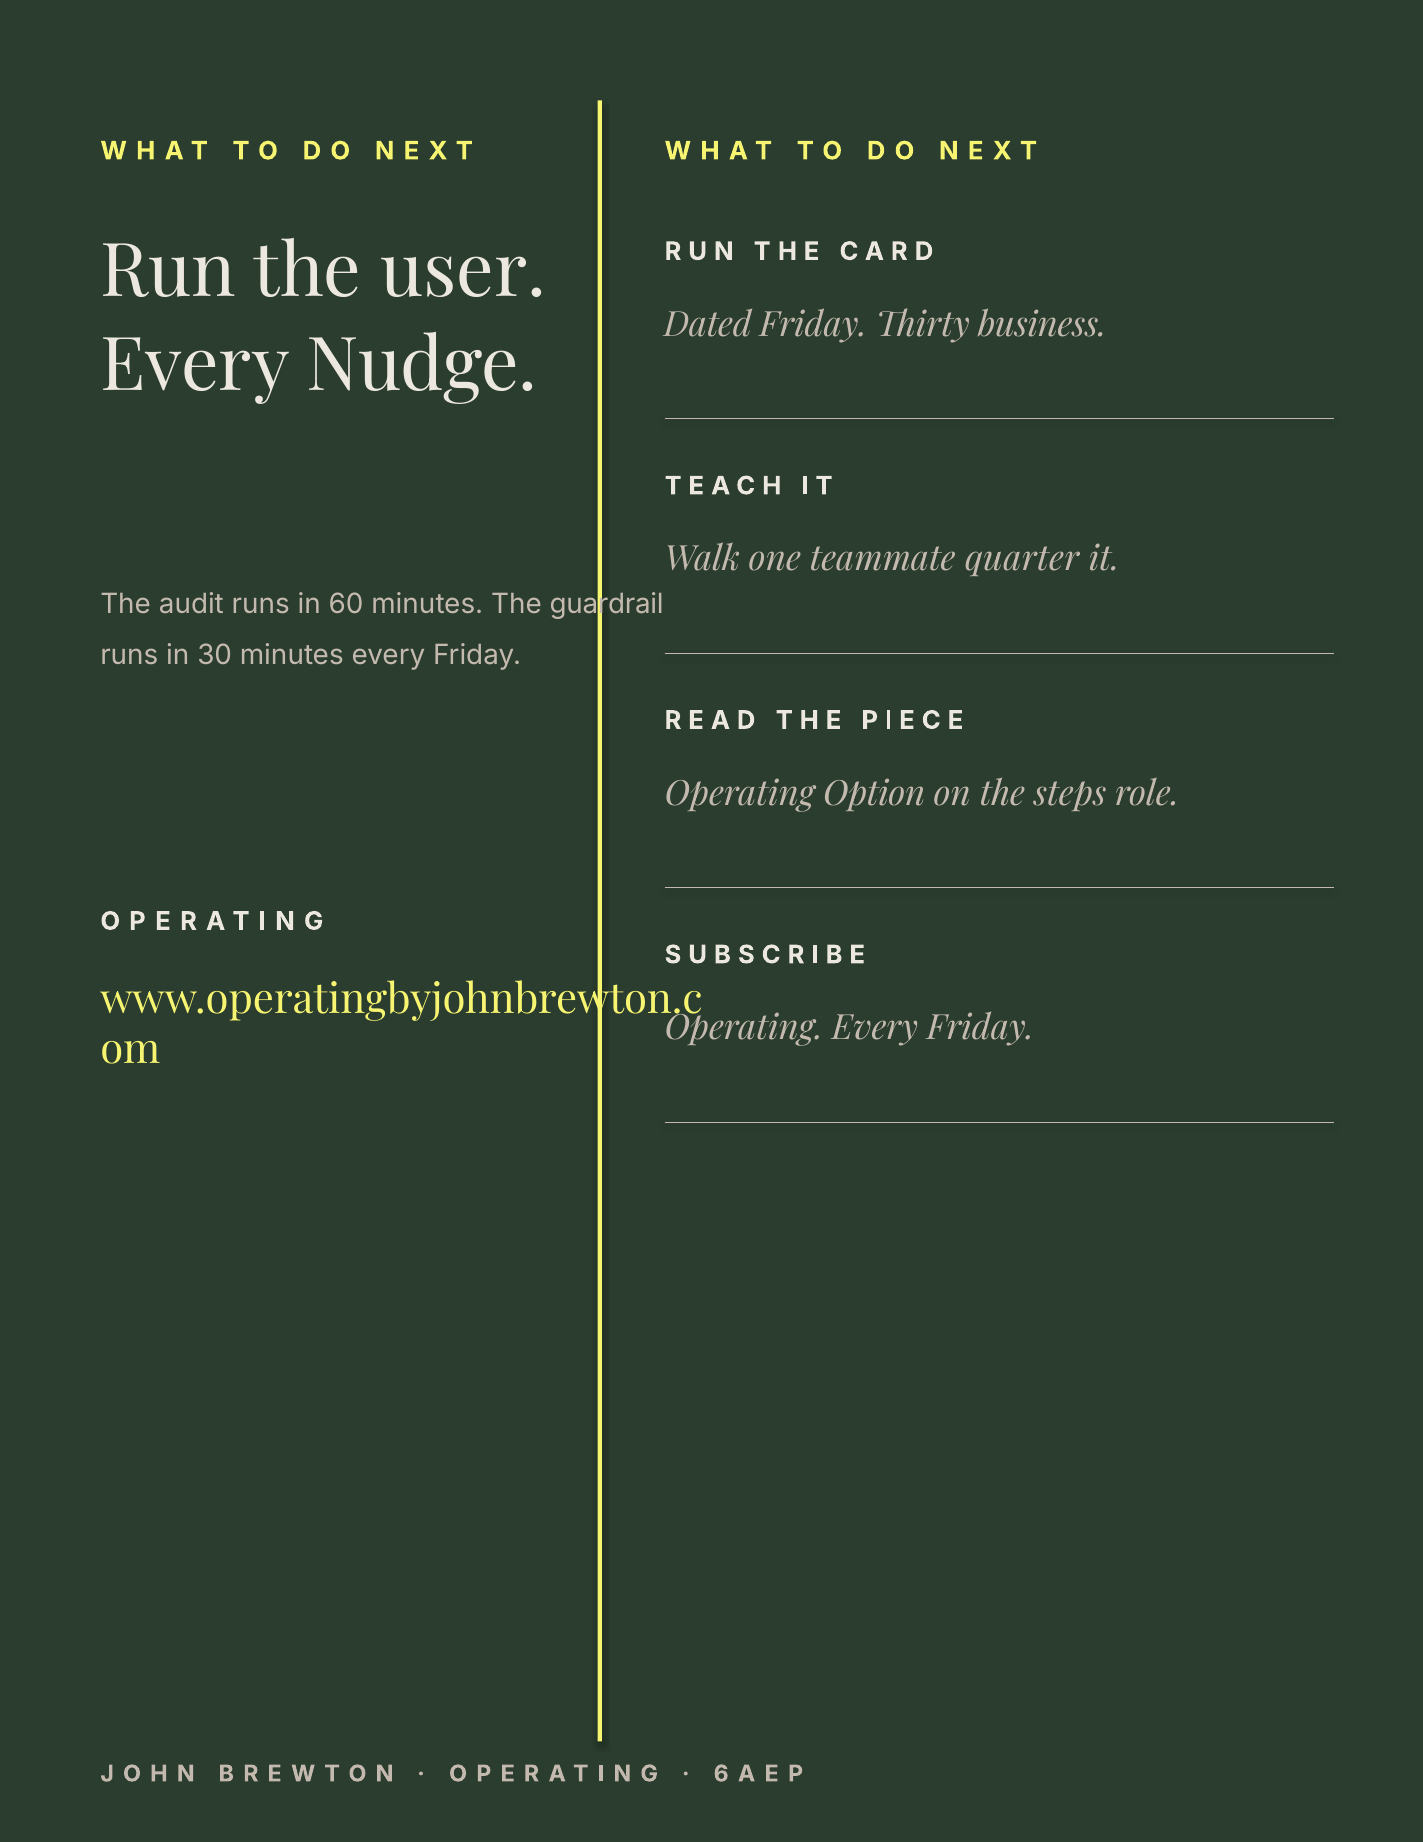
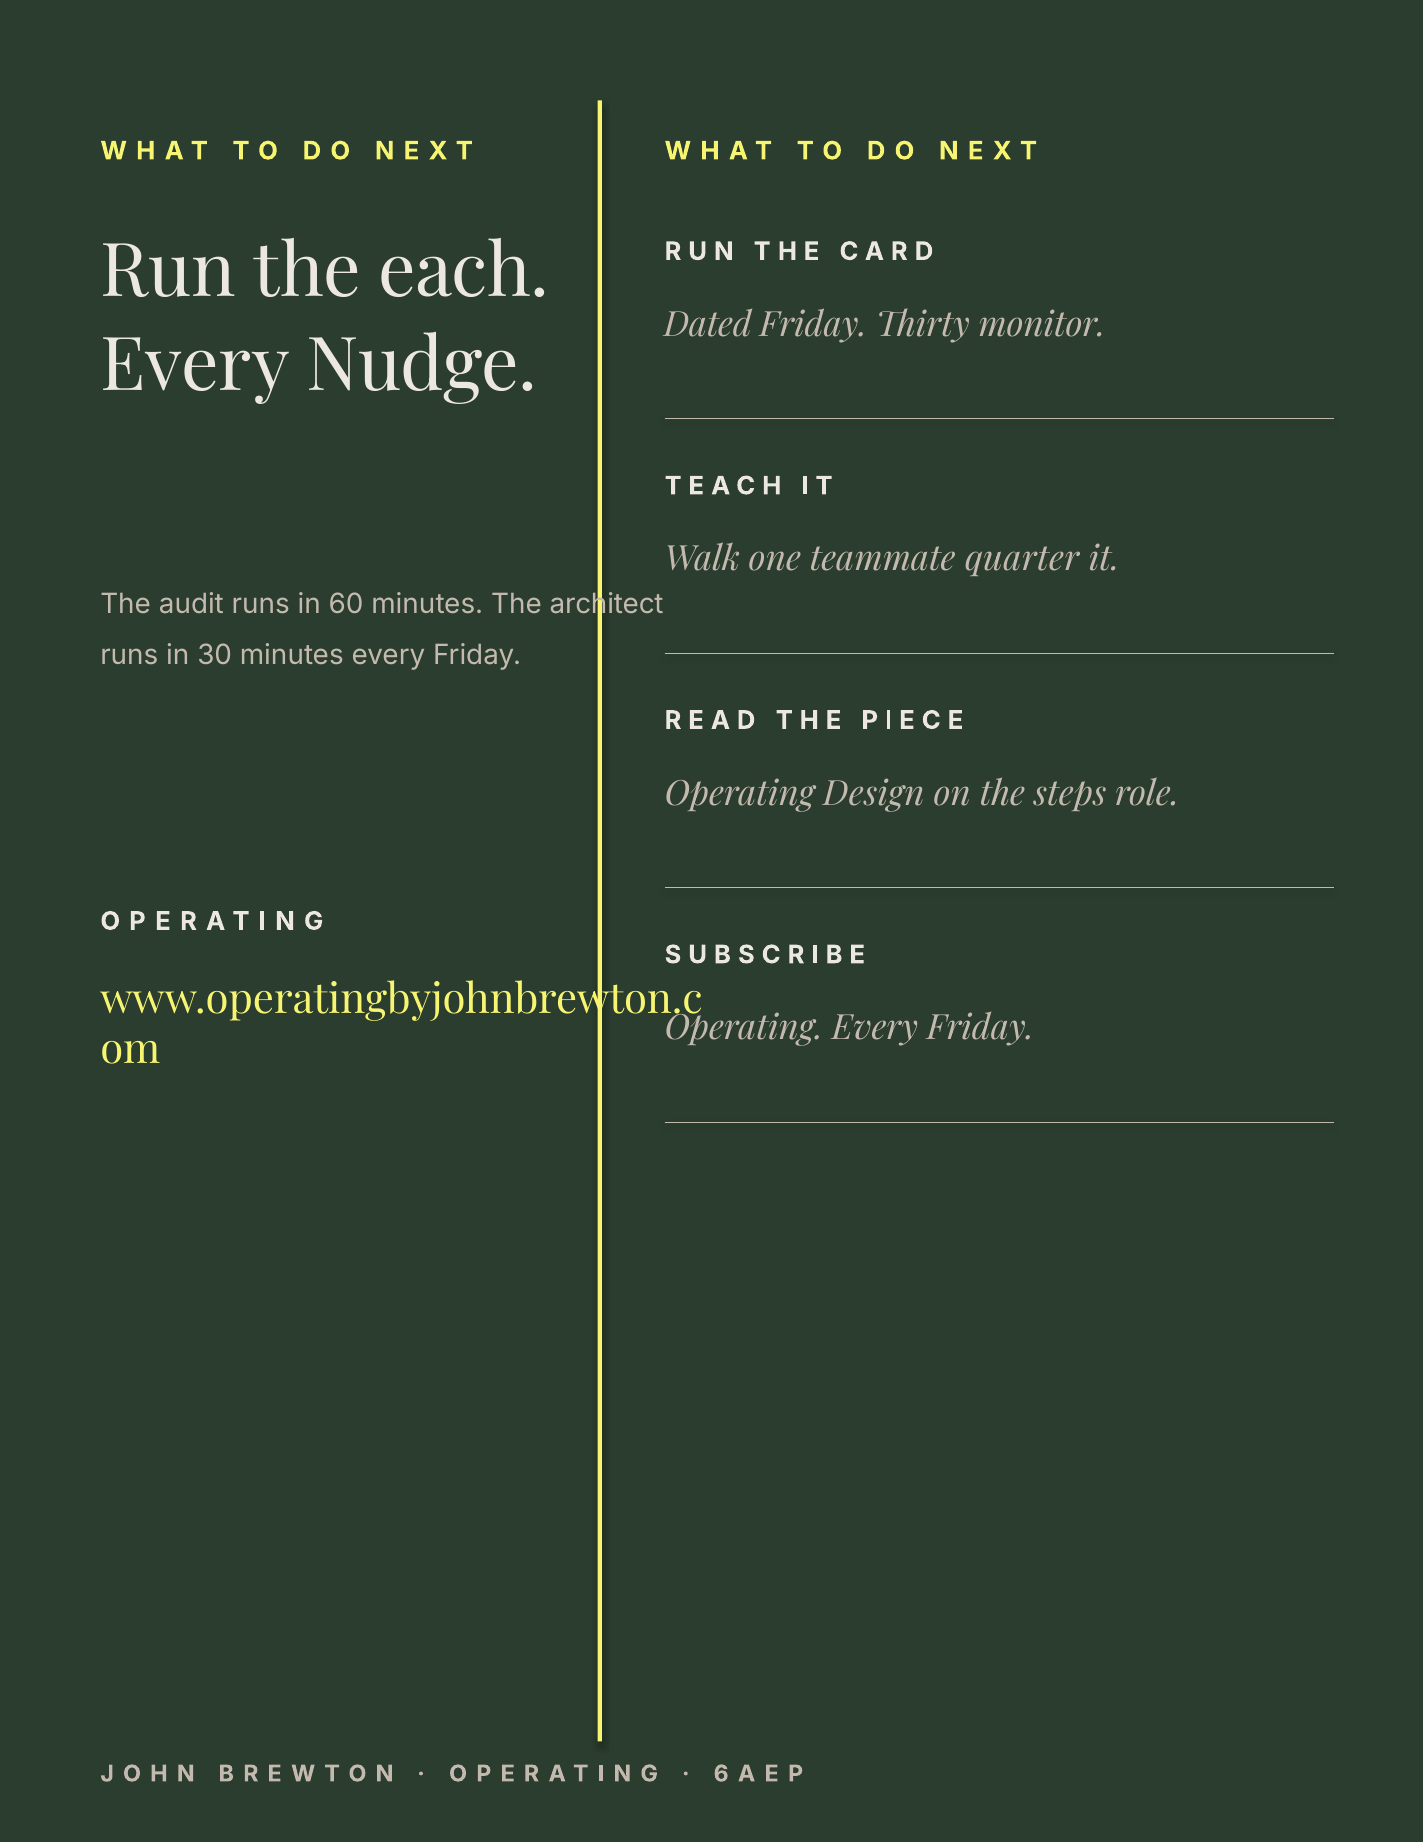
user: user -> each
business: business -> monitor
guardrail: guardrail -> architect
Option: Option -> Design
